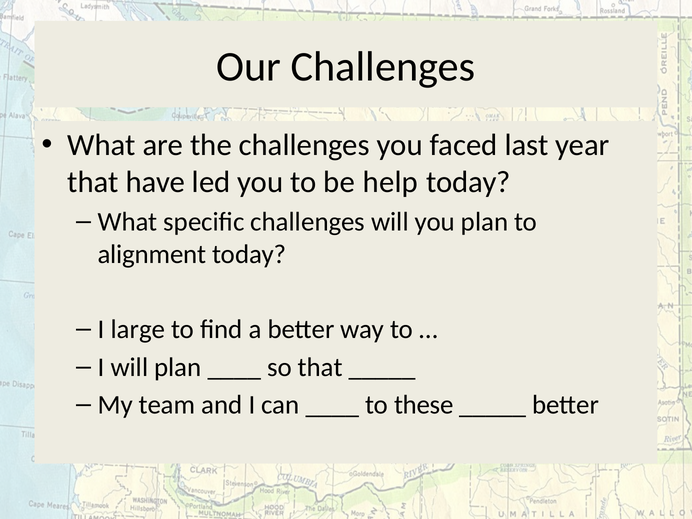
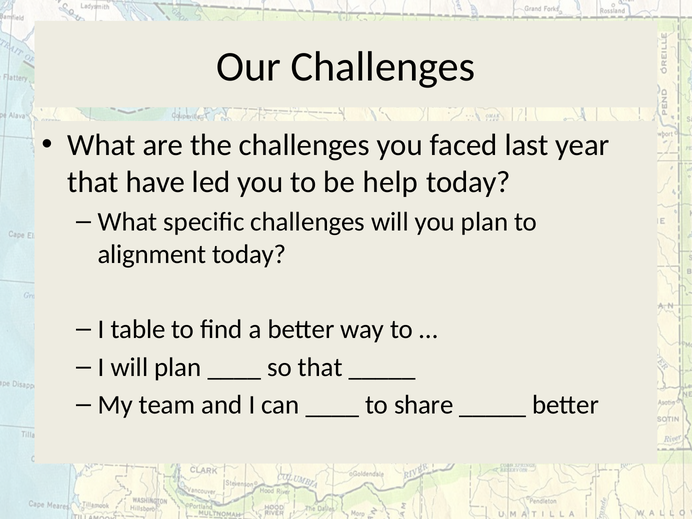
large: large -> table
these: these -> share
